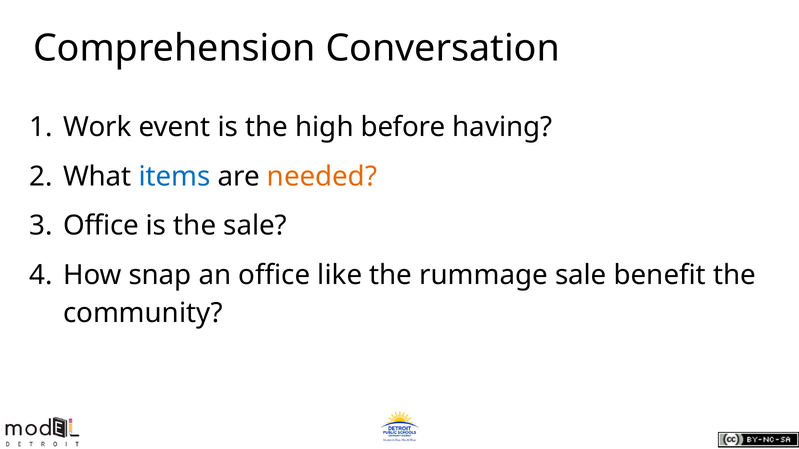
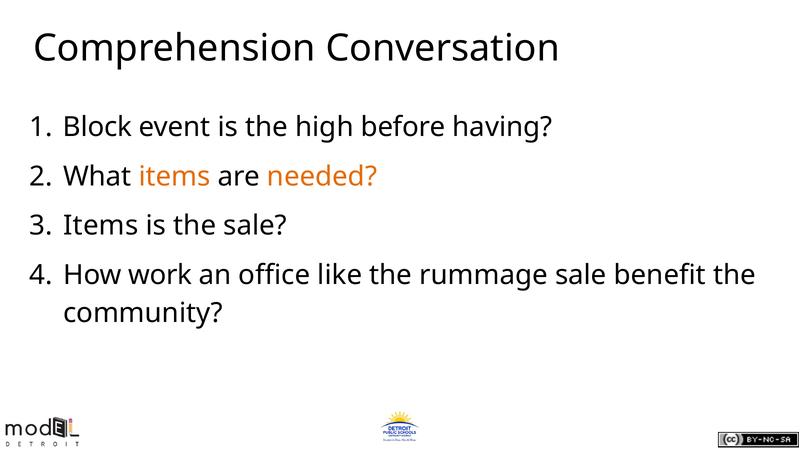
Work: Work -> Block
items at (175, 177) colour: blue -> orange
Office at (101, 226): Office -> Items
snap: snap -> work
